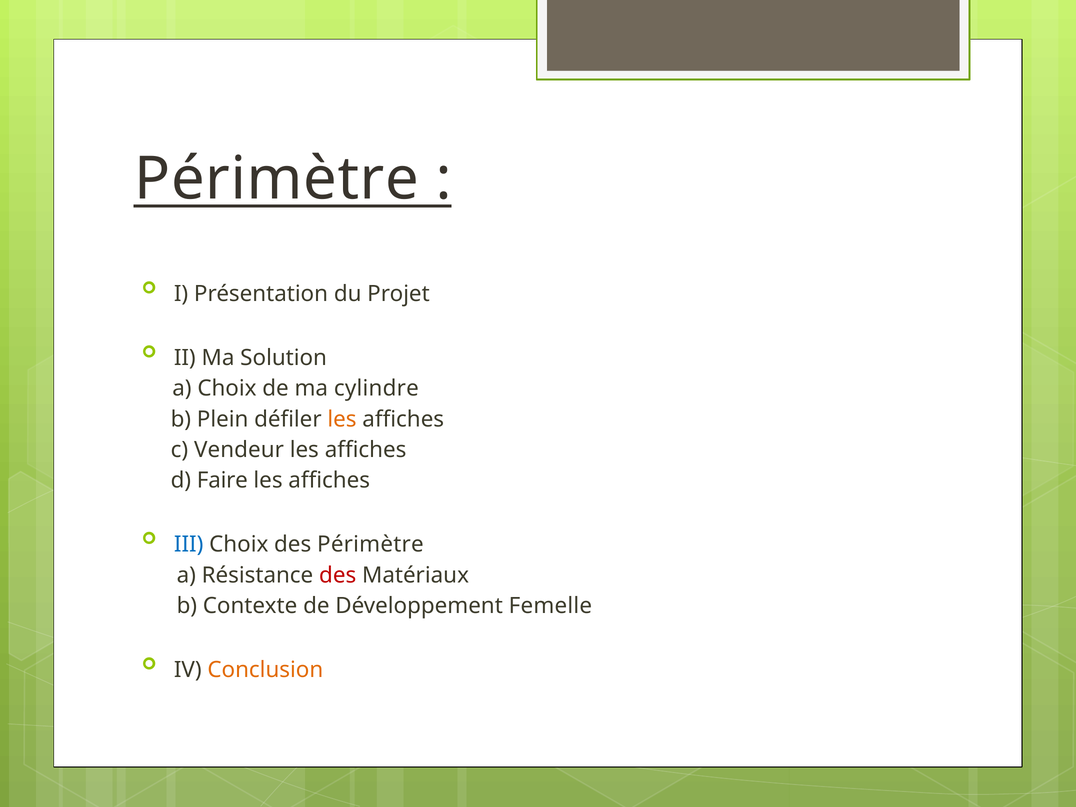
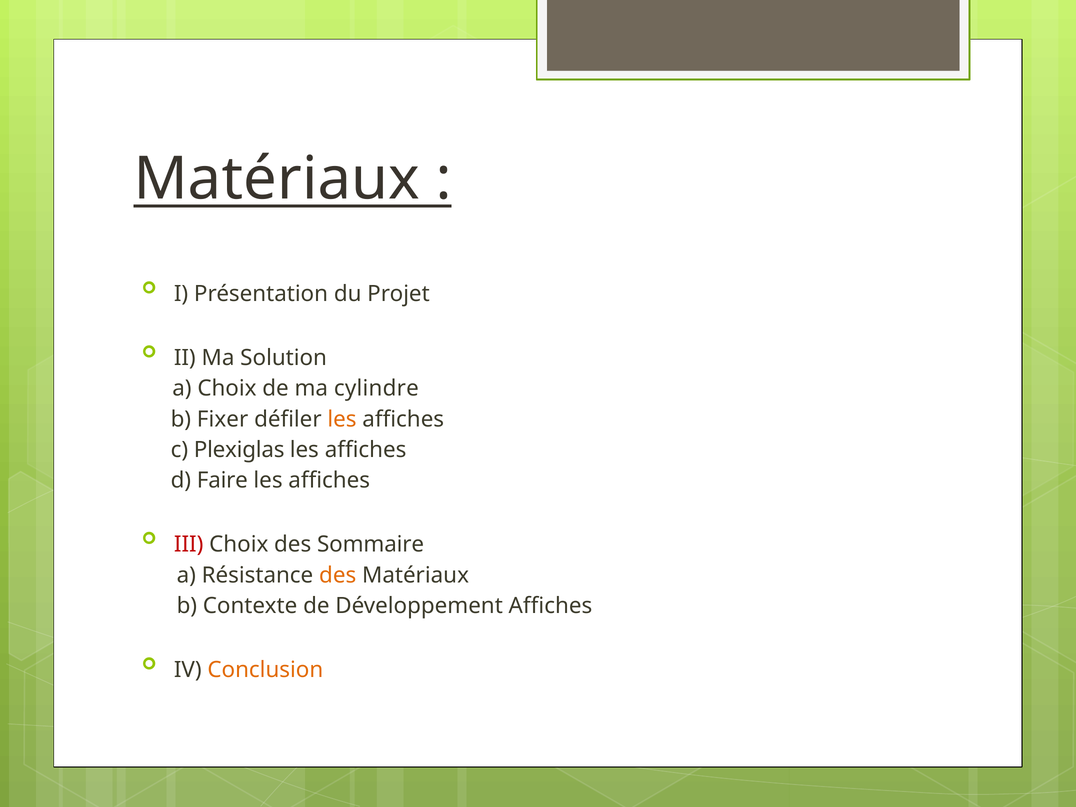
Périmètre at (277, 179): Périmètre -> Matériaux
Plein: Plein -> Fixer
Vendeur: Vendeur -> Plexiglas
III colour: blue -> red
des Périmètre: Périmètre -> Sommaire
des at (338, 575) colour: red -> orange
Développement Femelle: Femelle -> Affiches
